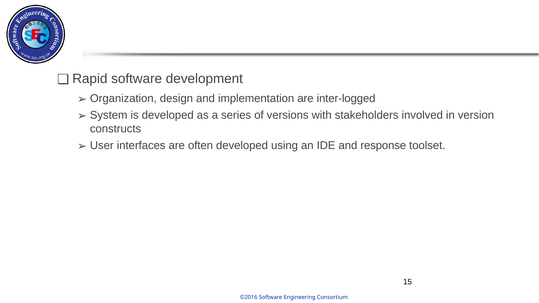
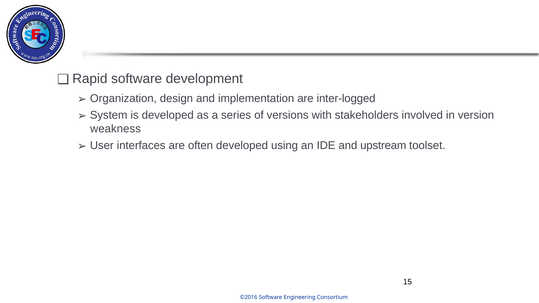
constructs: constructs -> weakness
response: response -> upstream
